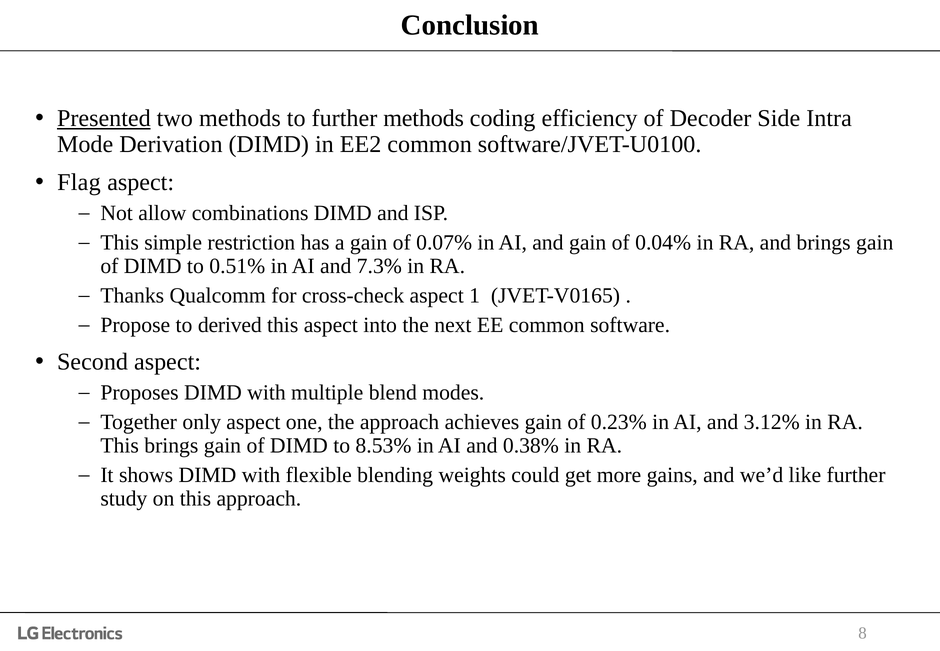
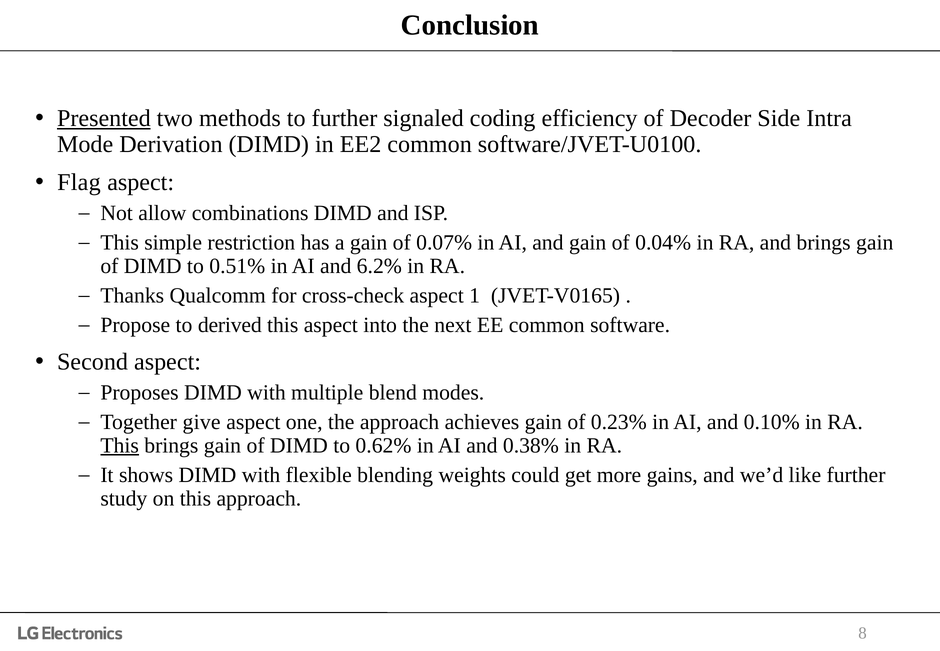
further methods: methods -> signaled
7.3%: 7.3% -> 6.2%
only: only -> give
3.12%: 3.12% -> 0.10%
This at (120, 445) underline: none -> present
8.53%: 8.53% -> 0.62%
